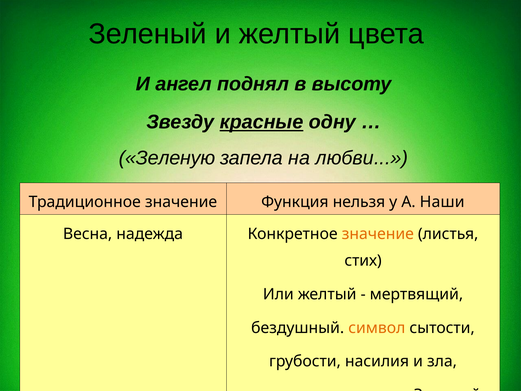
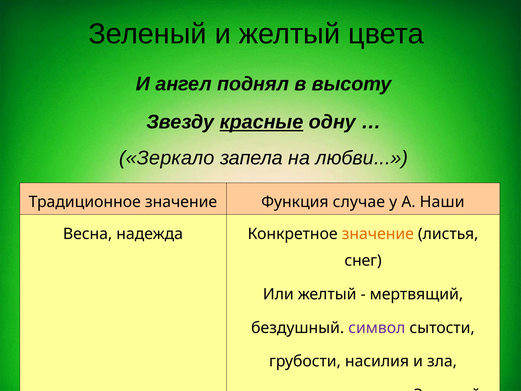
Зеленую: Зеленую -> Зеркало
нельзя: нельзя -> случае
стих: стих -> снег
символ colour: orange -> purple
